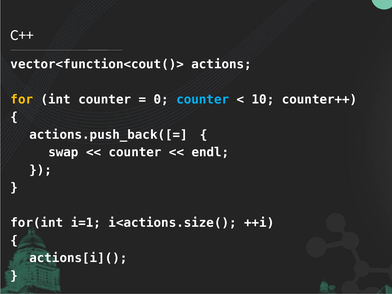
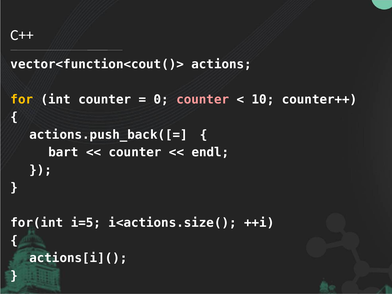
counter at (203, 99) colour: light blue -> pink
swap: swap -> bart
i=1: i=1 -> i=5
